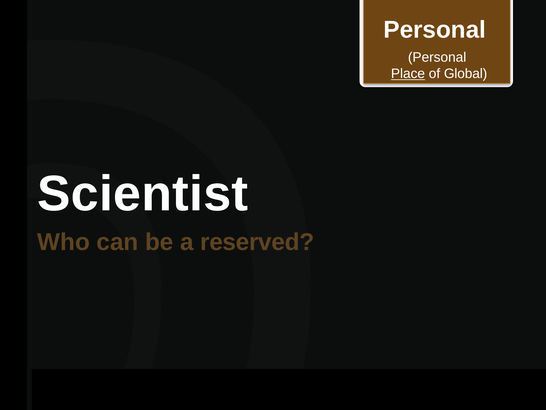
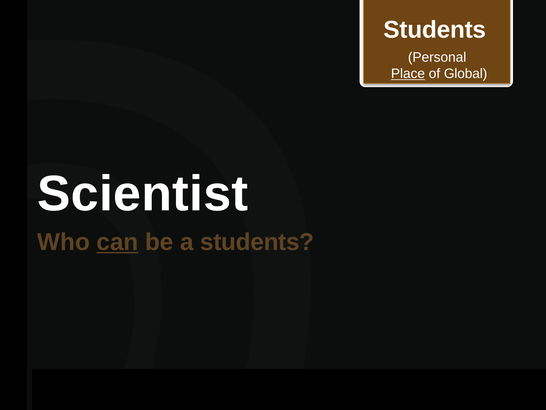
Personal at (435, 30): Personal -> Students
can underline: none -> present
a reserved: reserved -> students
